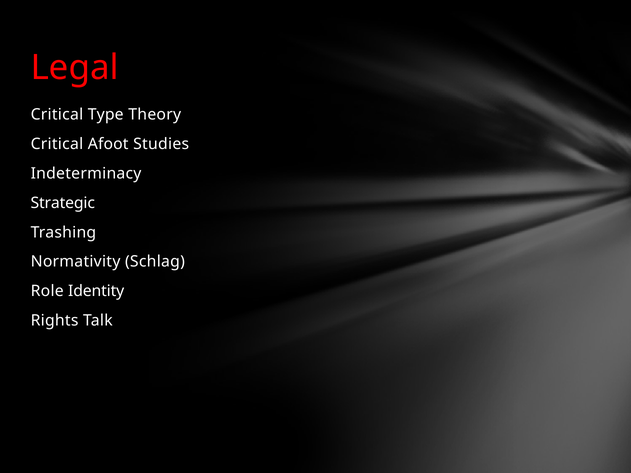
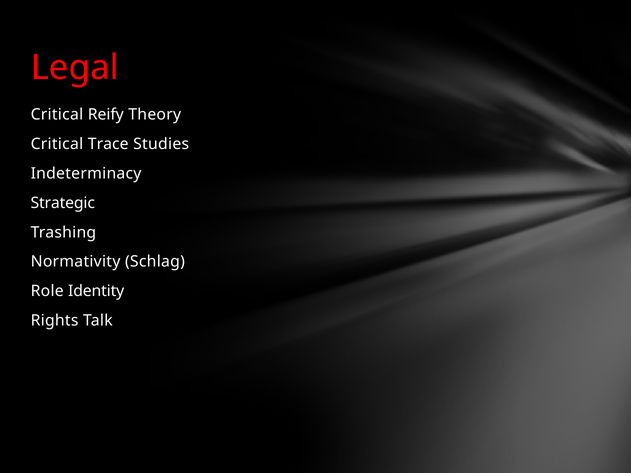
Type: Type -> Reify
Afoot: Afoot -> Trace
